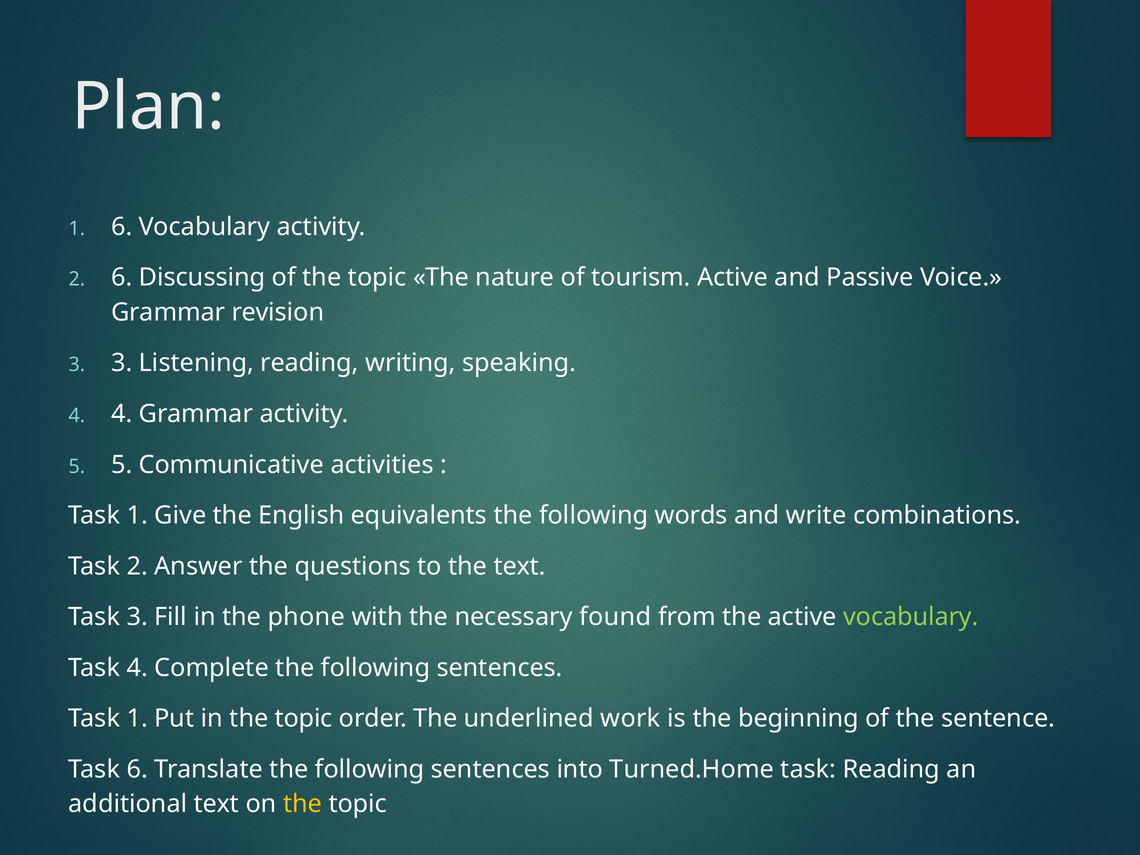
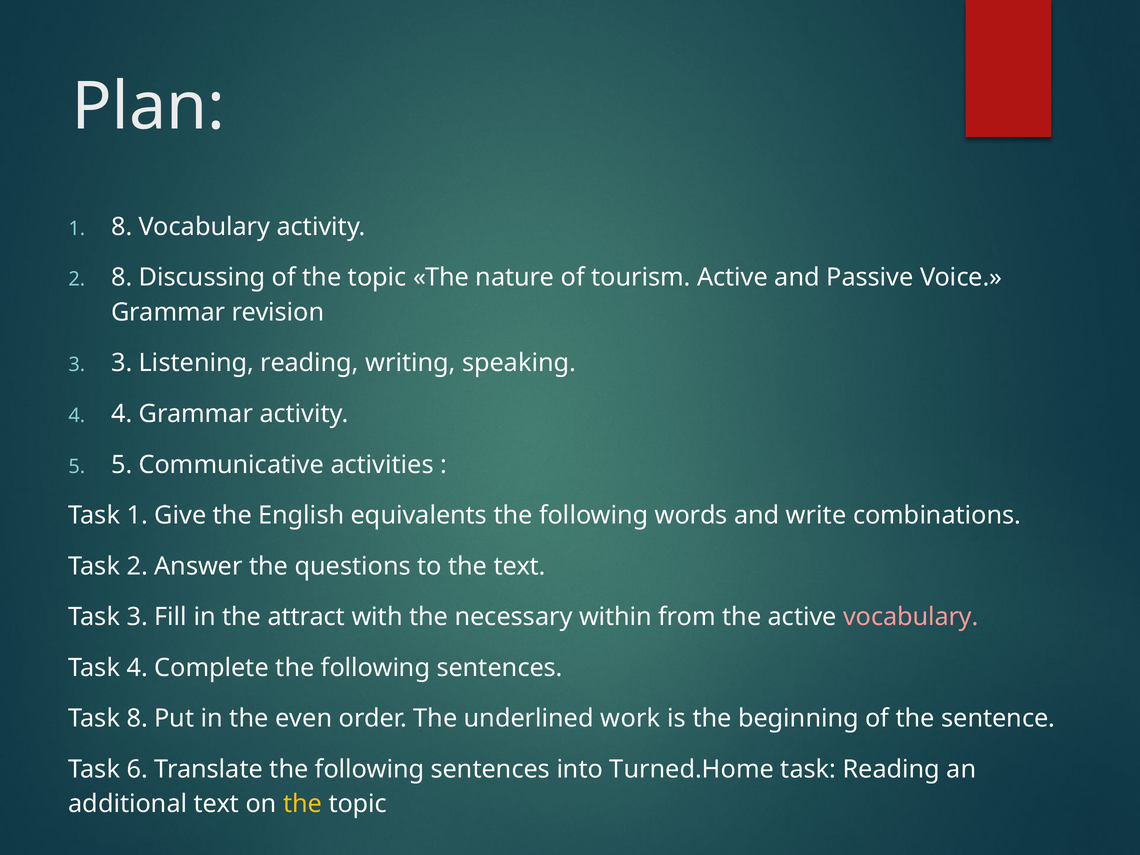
1 6: 6 -> 8
2 6: 6 -> 8
phone: phone -> attract
found: found -> within
vocabulary at (911, 617) colour: light green -> pink
1 at (137, 718): 1 -> 8
in the topic: topic -> even
